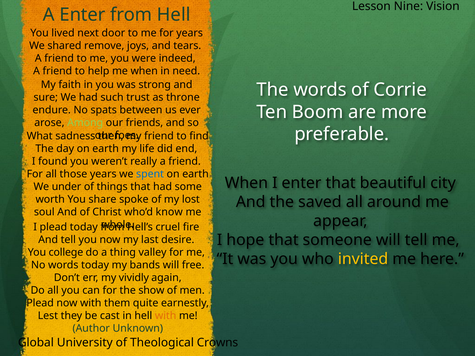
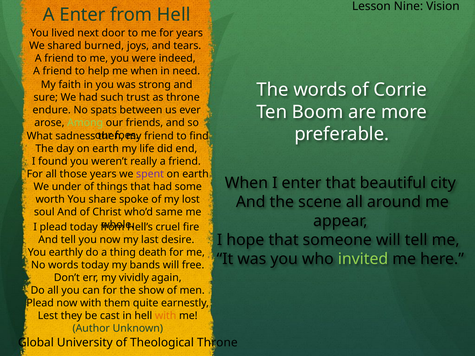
remove: remove -> burned
spent colour: blue -> purple
saved: saved -> scene
know: know -> same
college: college -> earthly
valley: valley -> death
invited colour: yellow -> light green
Theological Crowns: Crowns -> Throne
